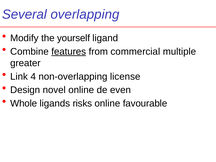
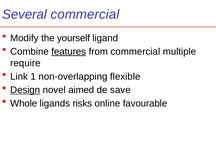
Several overlapping: overlapping -> commercial
greater: greater -> require
4: 4 -> 1
license: license -> flexible
Design underline: none -> present
novel online: online -> aimed
even: even -> save
